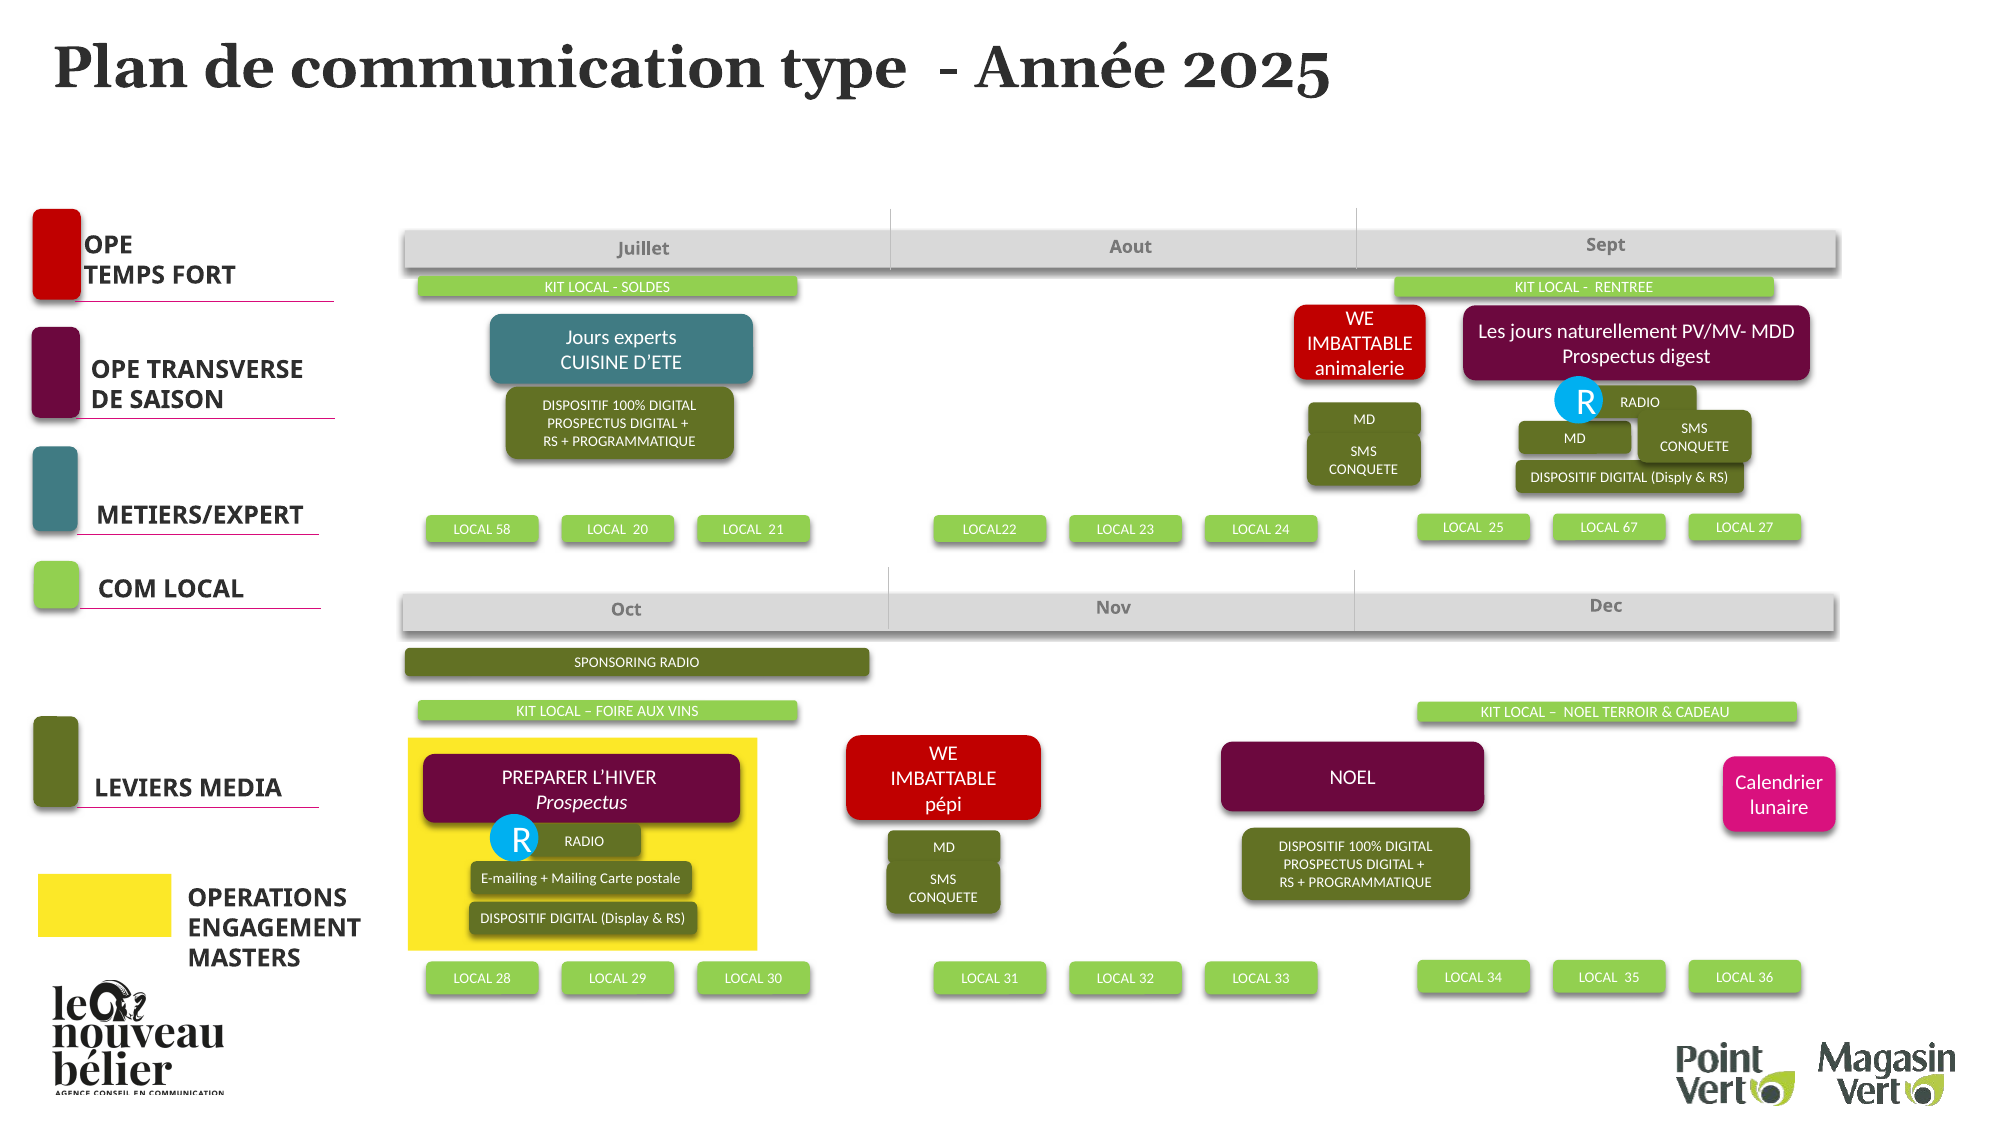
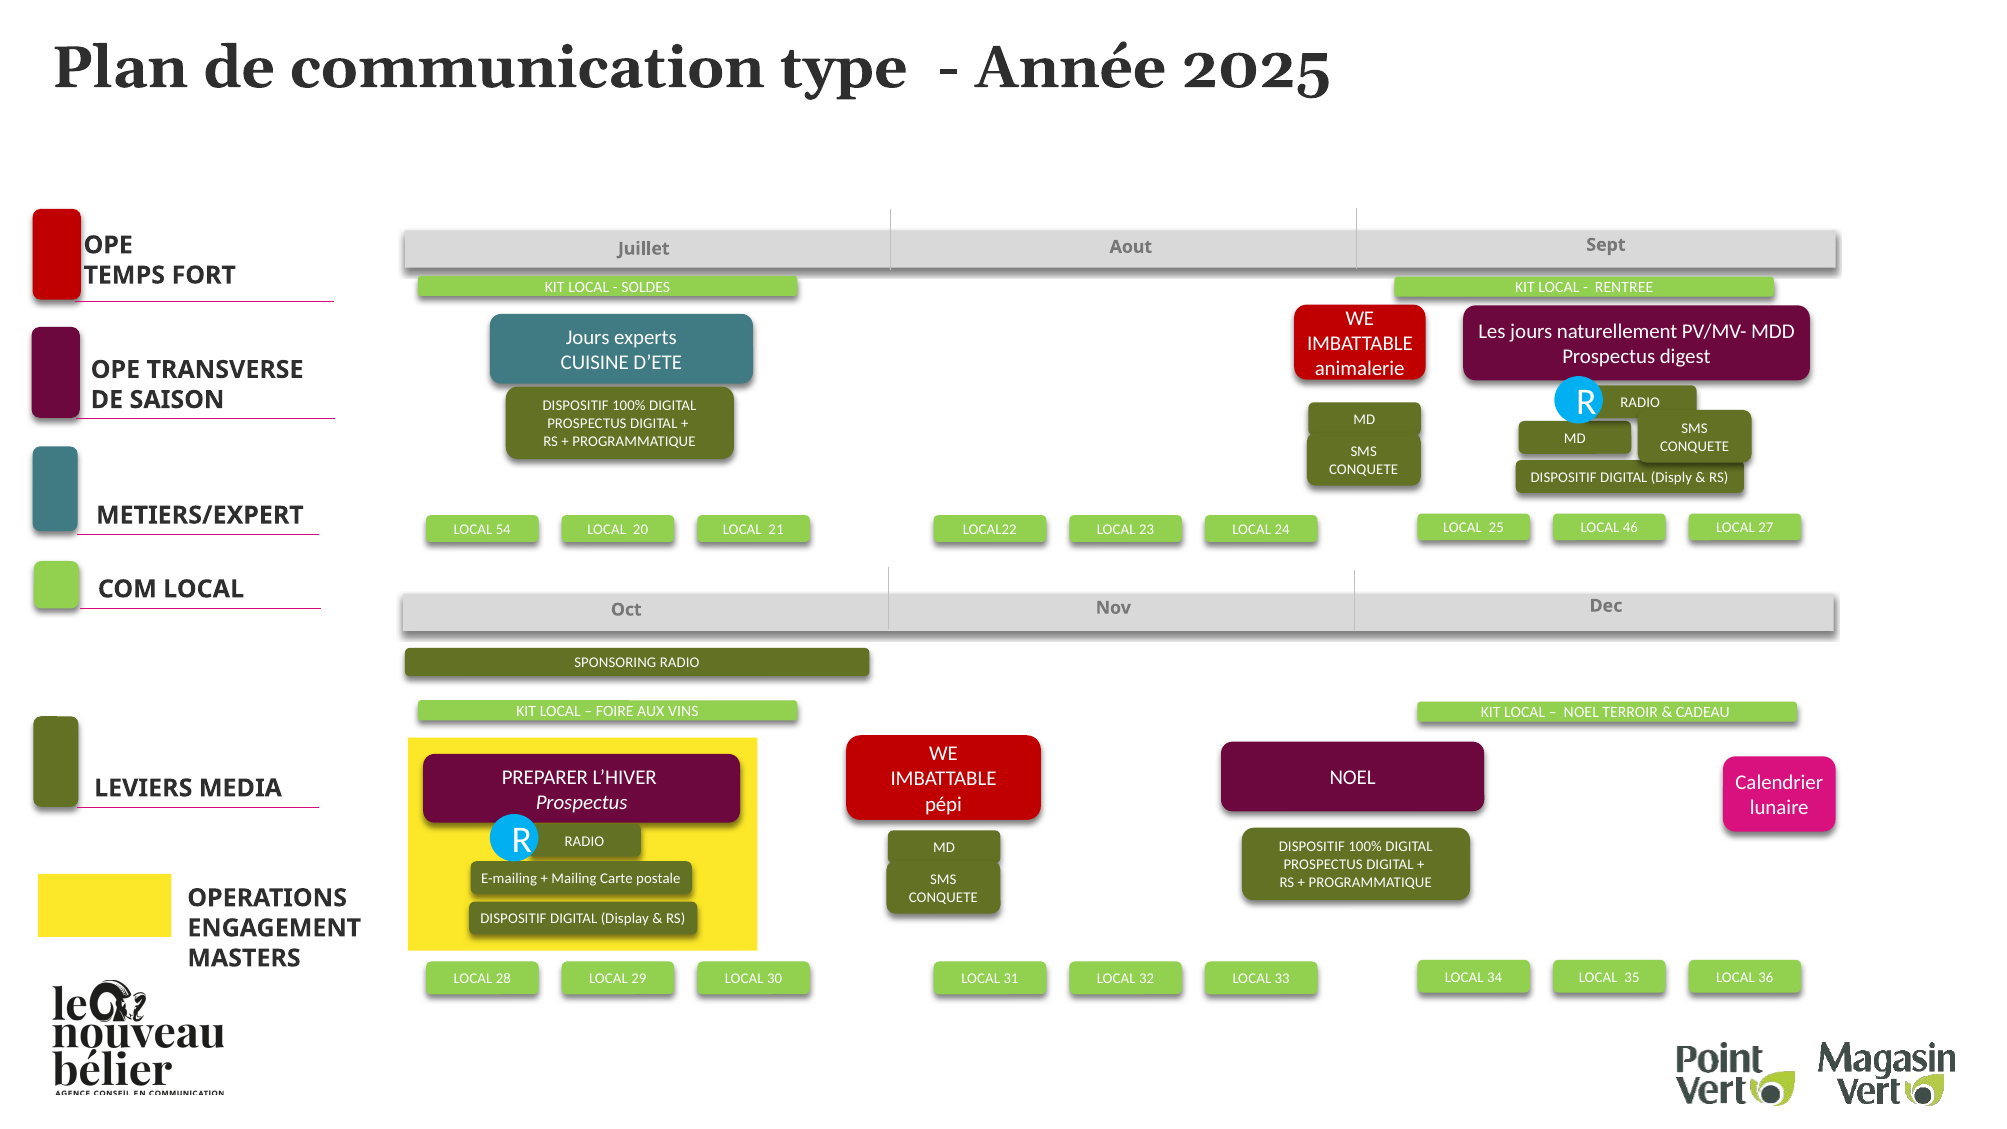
58: 58 -> 54
67: 67 -> 46
